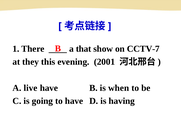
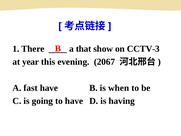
CCTV-7: CCTV-7 -> CCTV-3
they: they -> year
2001: 2001 -> 2067
live: live -> fast
